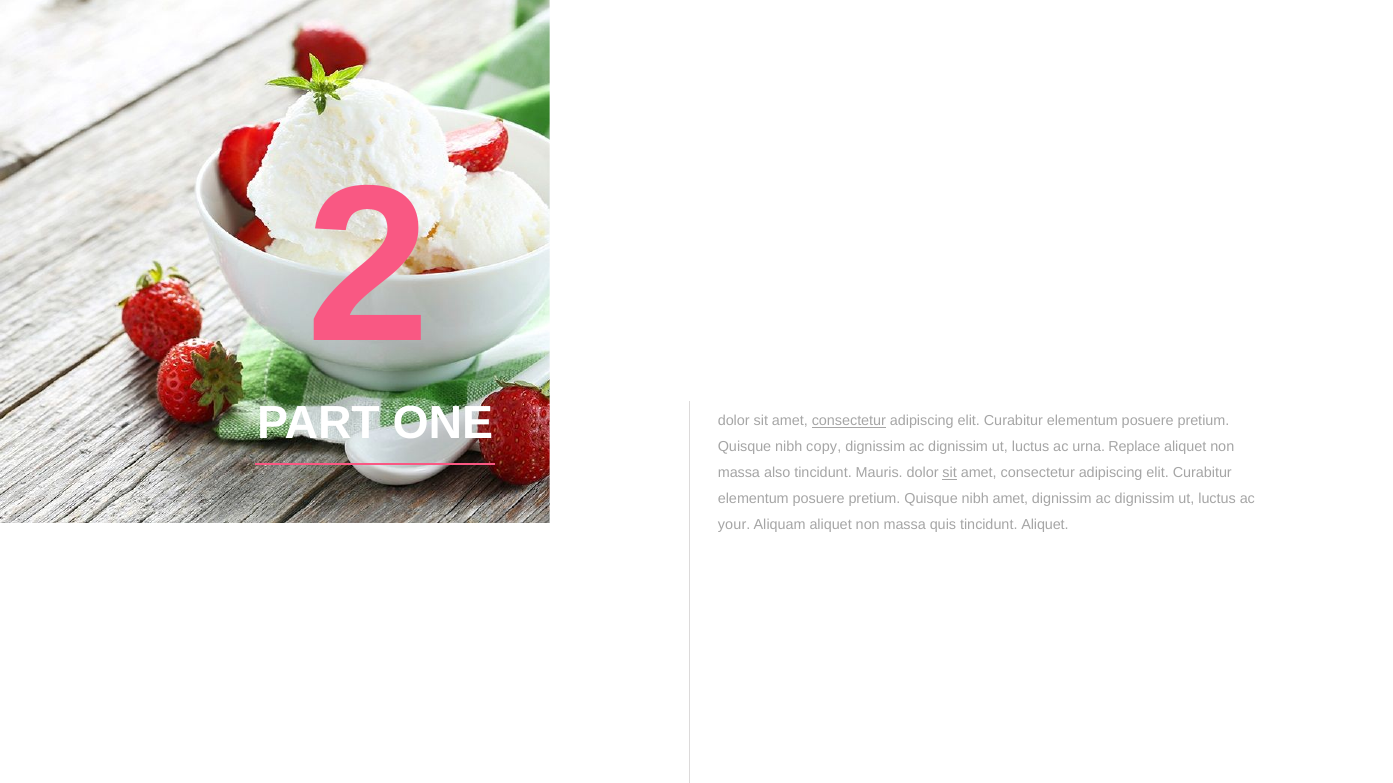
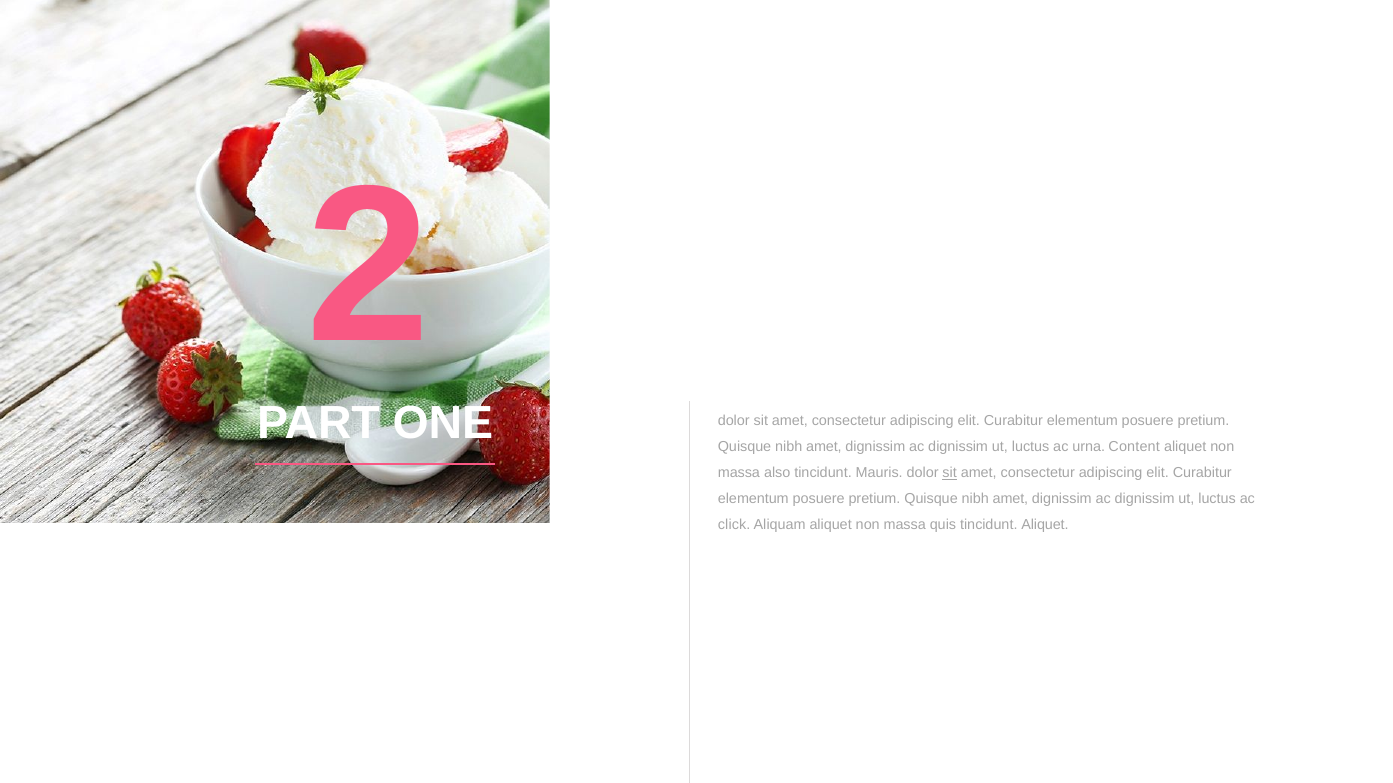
consectetur at (849, 421) underline: present -> none
copy at (824, 447): copy -> amet
Replace: Replace -> Content
your: your -> click
